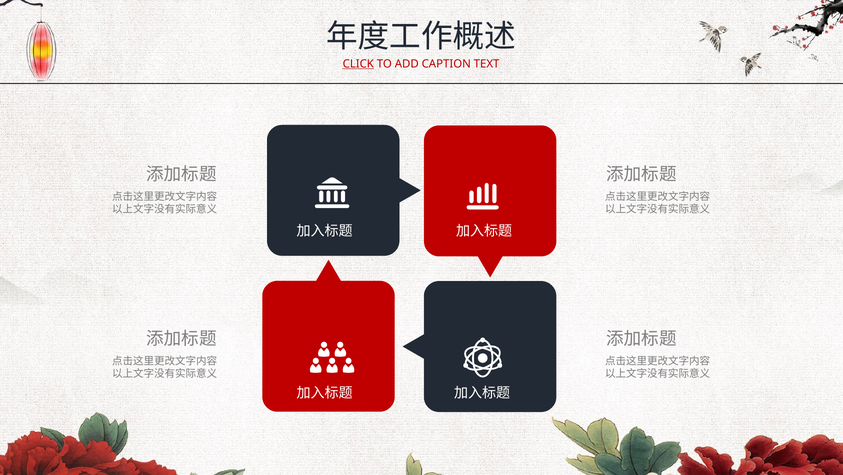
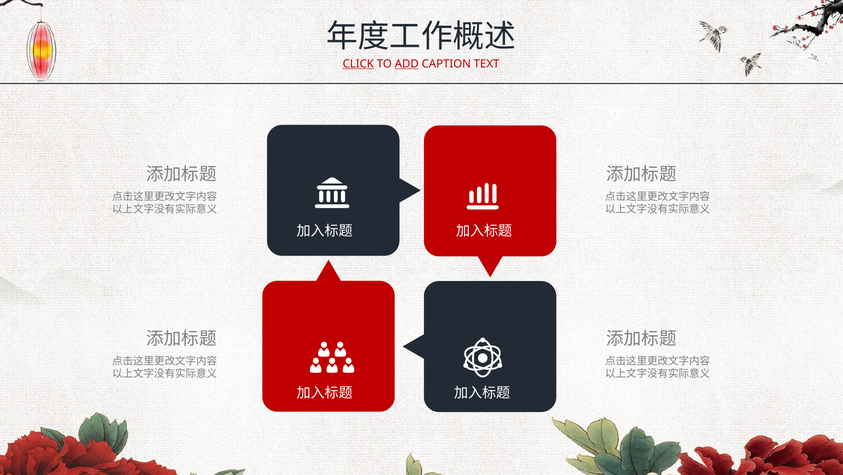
ADD underline: none -> present
